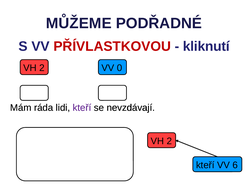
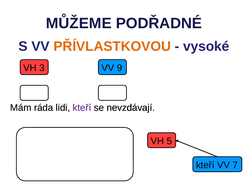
PŘÍVLASTKOVOU colour: red -> orange
kliknutí: kliknutí -> vysoké
2 at (42, 68): 2 -> 3
0: 0 -> 9
2 at (169, 141): 2 -> 5
6: 6 -> 7
